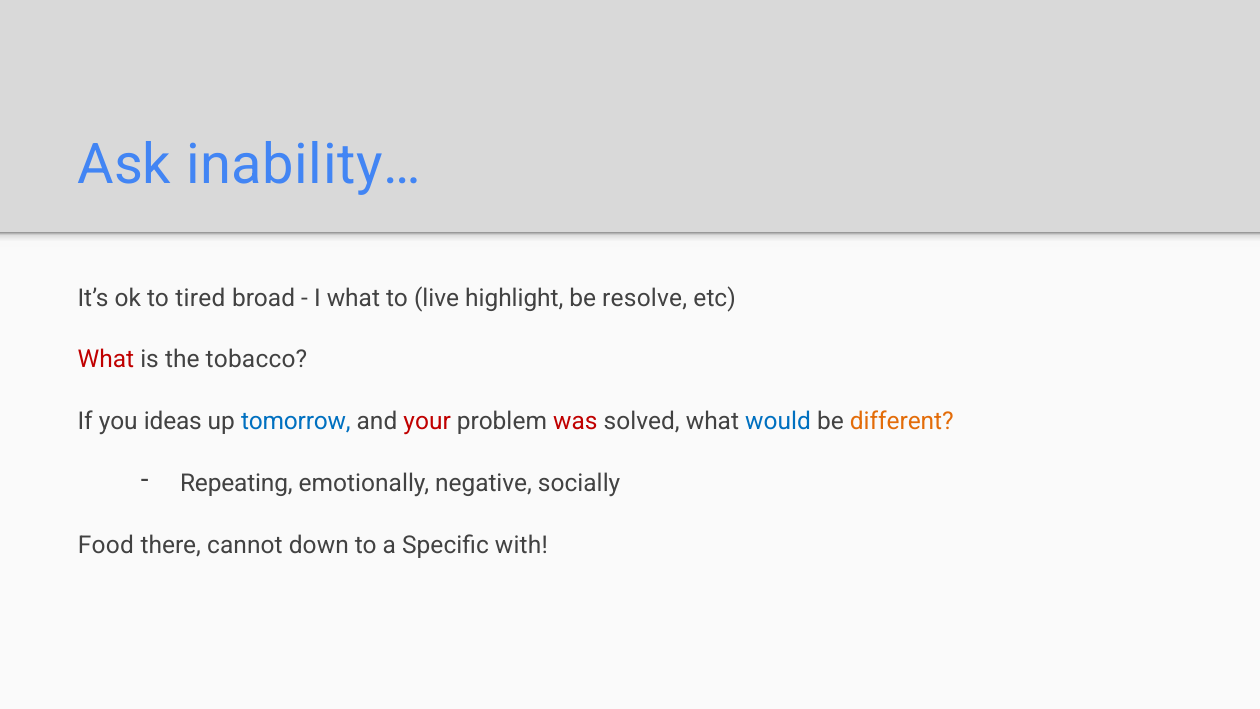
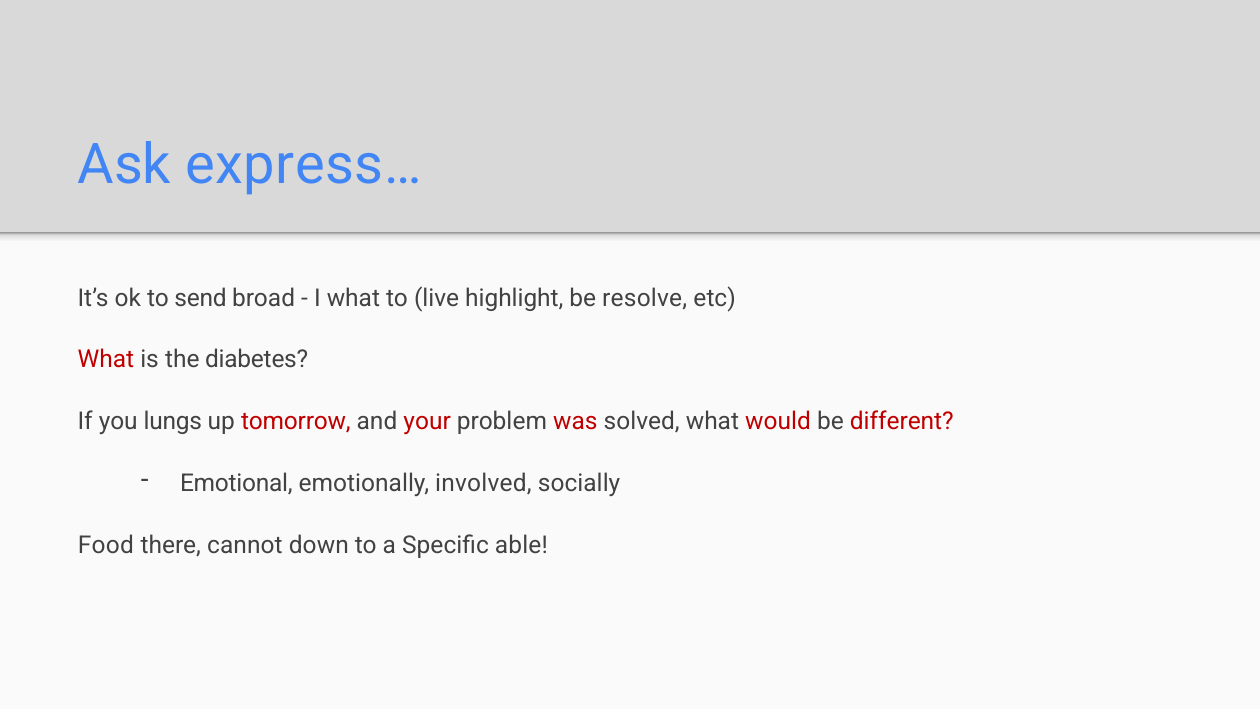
inability…: inability… -> express…
tired: tired -> send
tobacco: tobacco -> diabetes
ideas: ideas -> lungs
tomorrow colour: blue -> red
would colour: blue -> red
different colour: orange -> red
Repeating: Repeating -> Emotional
negative: negative -> involved
with: with -> able
